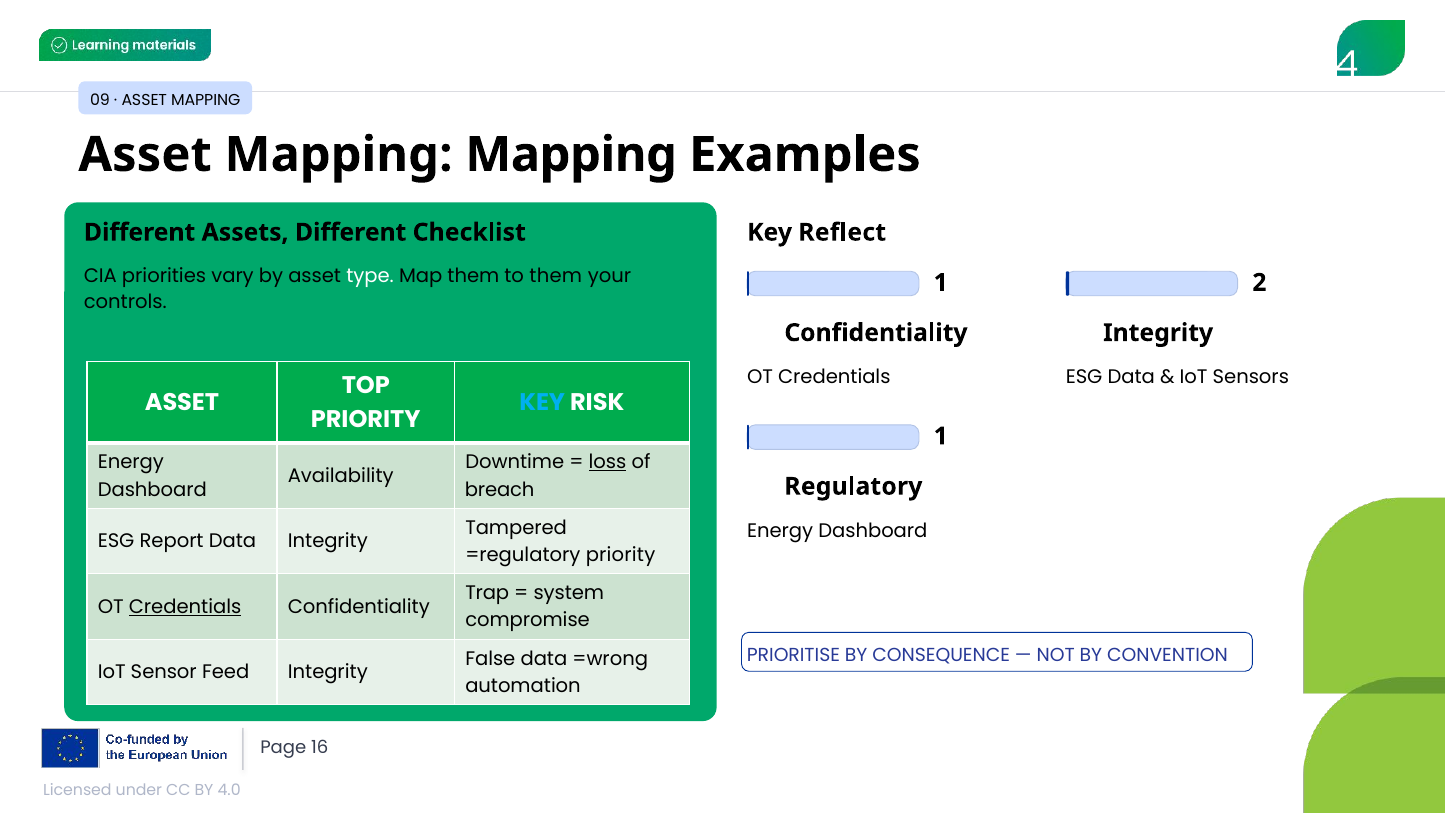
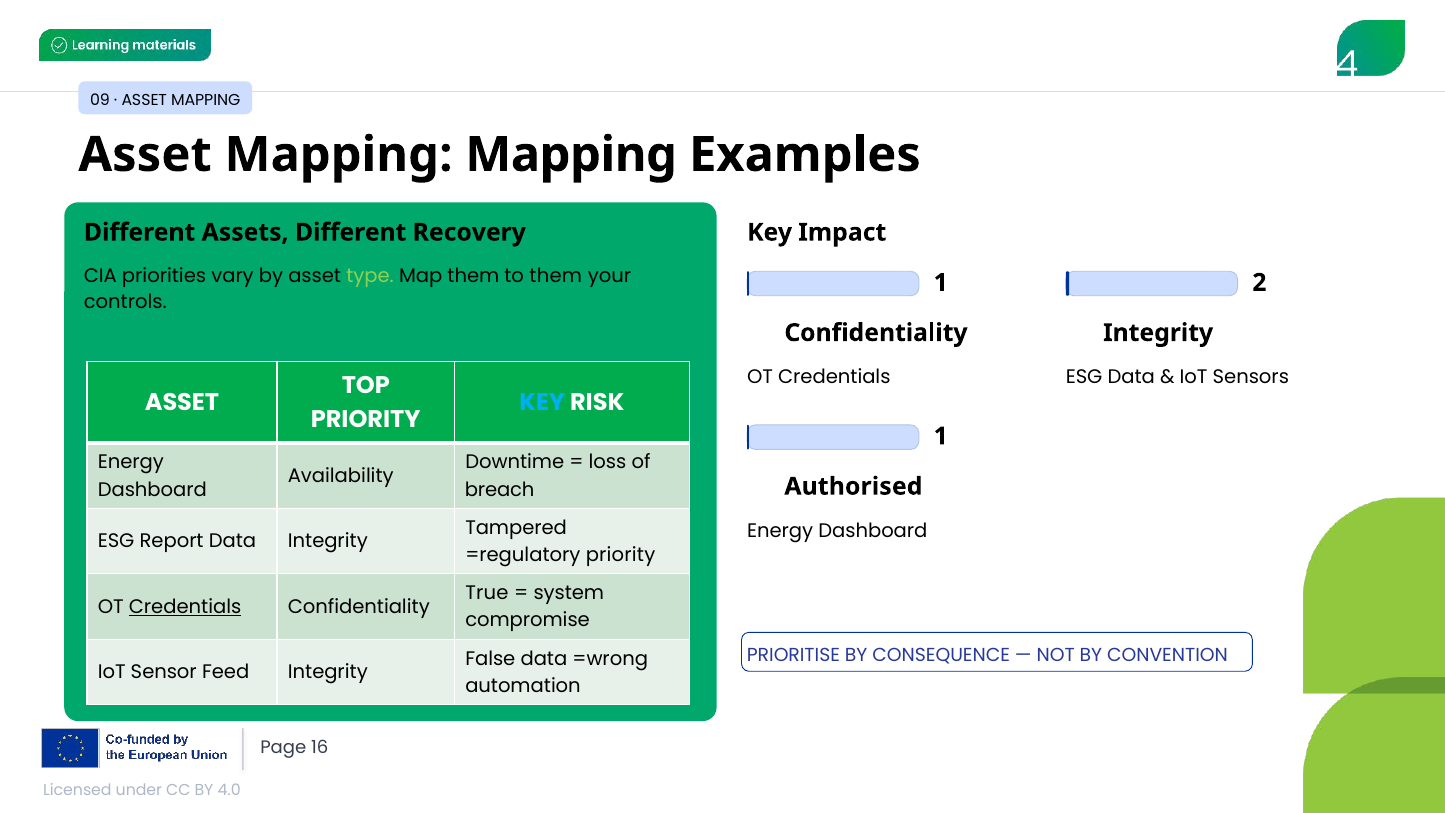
Checklist: Checklist -> Recovery
Reflect: Reflect -> Impact
type colour: white -> light green
loss underline: present -> none
Regulatory: Regulatory -> Authorised
Trap: Trap -> True
